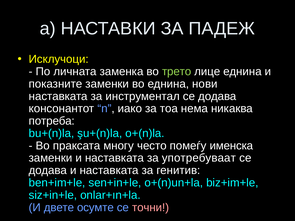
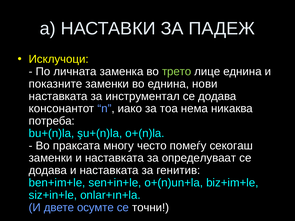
именска: именска -> секогаш
употребуваат: употребуваат -> определуваат
точни colour: pink -> white
